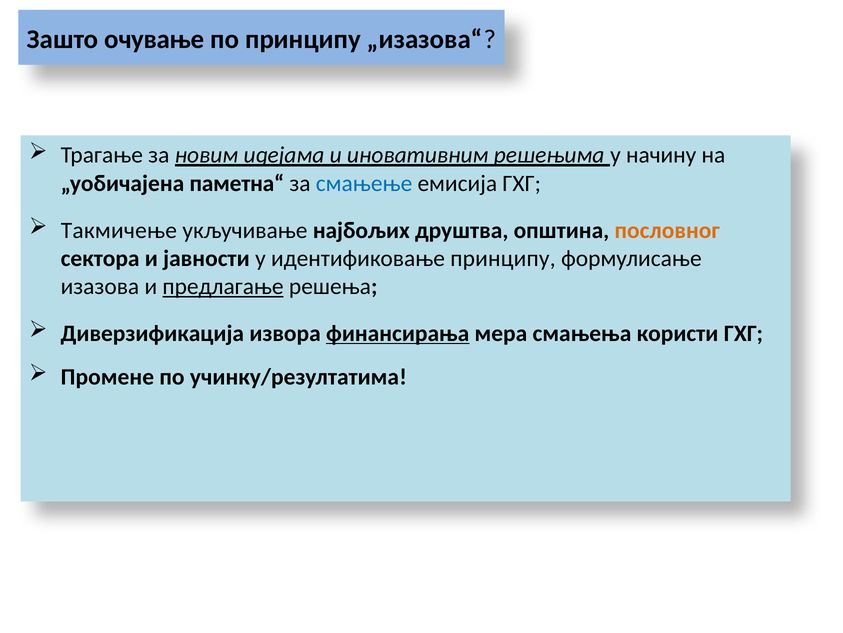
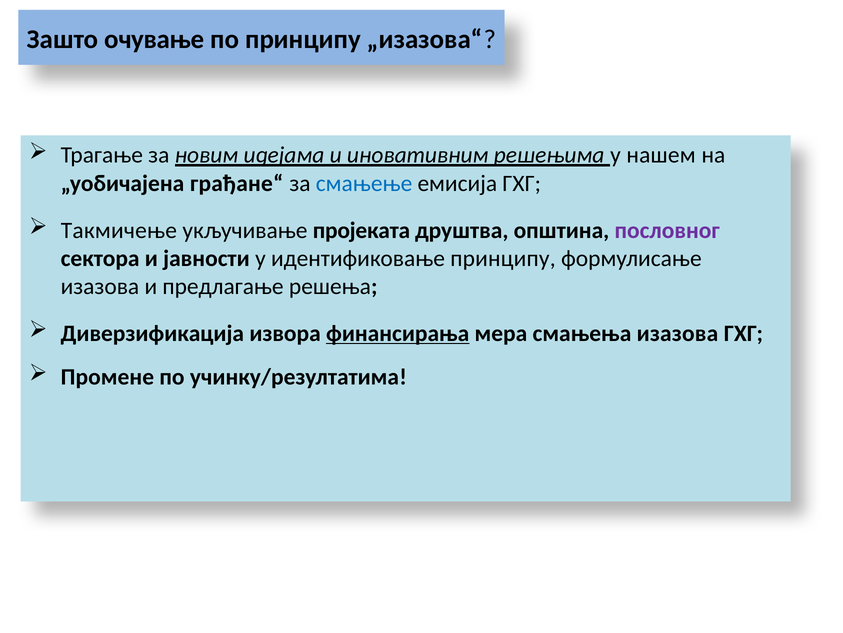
начину: начину -> нашем
паметна“: паметна“ -> грађане“
најбољих: најбољих -> пројеката
пословног colour: orange -> purple
предлагање underline: present -> none
смањења користи: користи -> изазова
